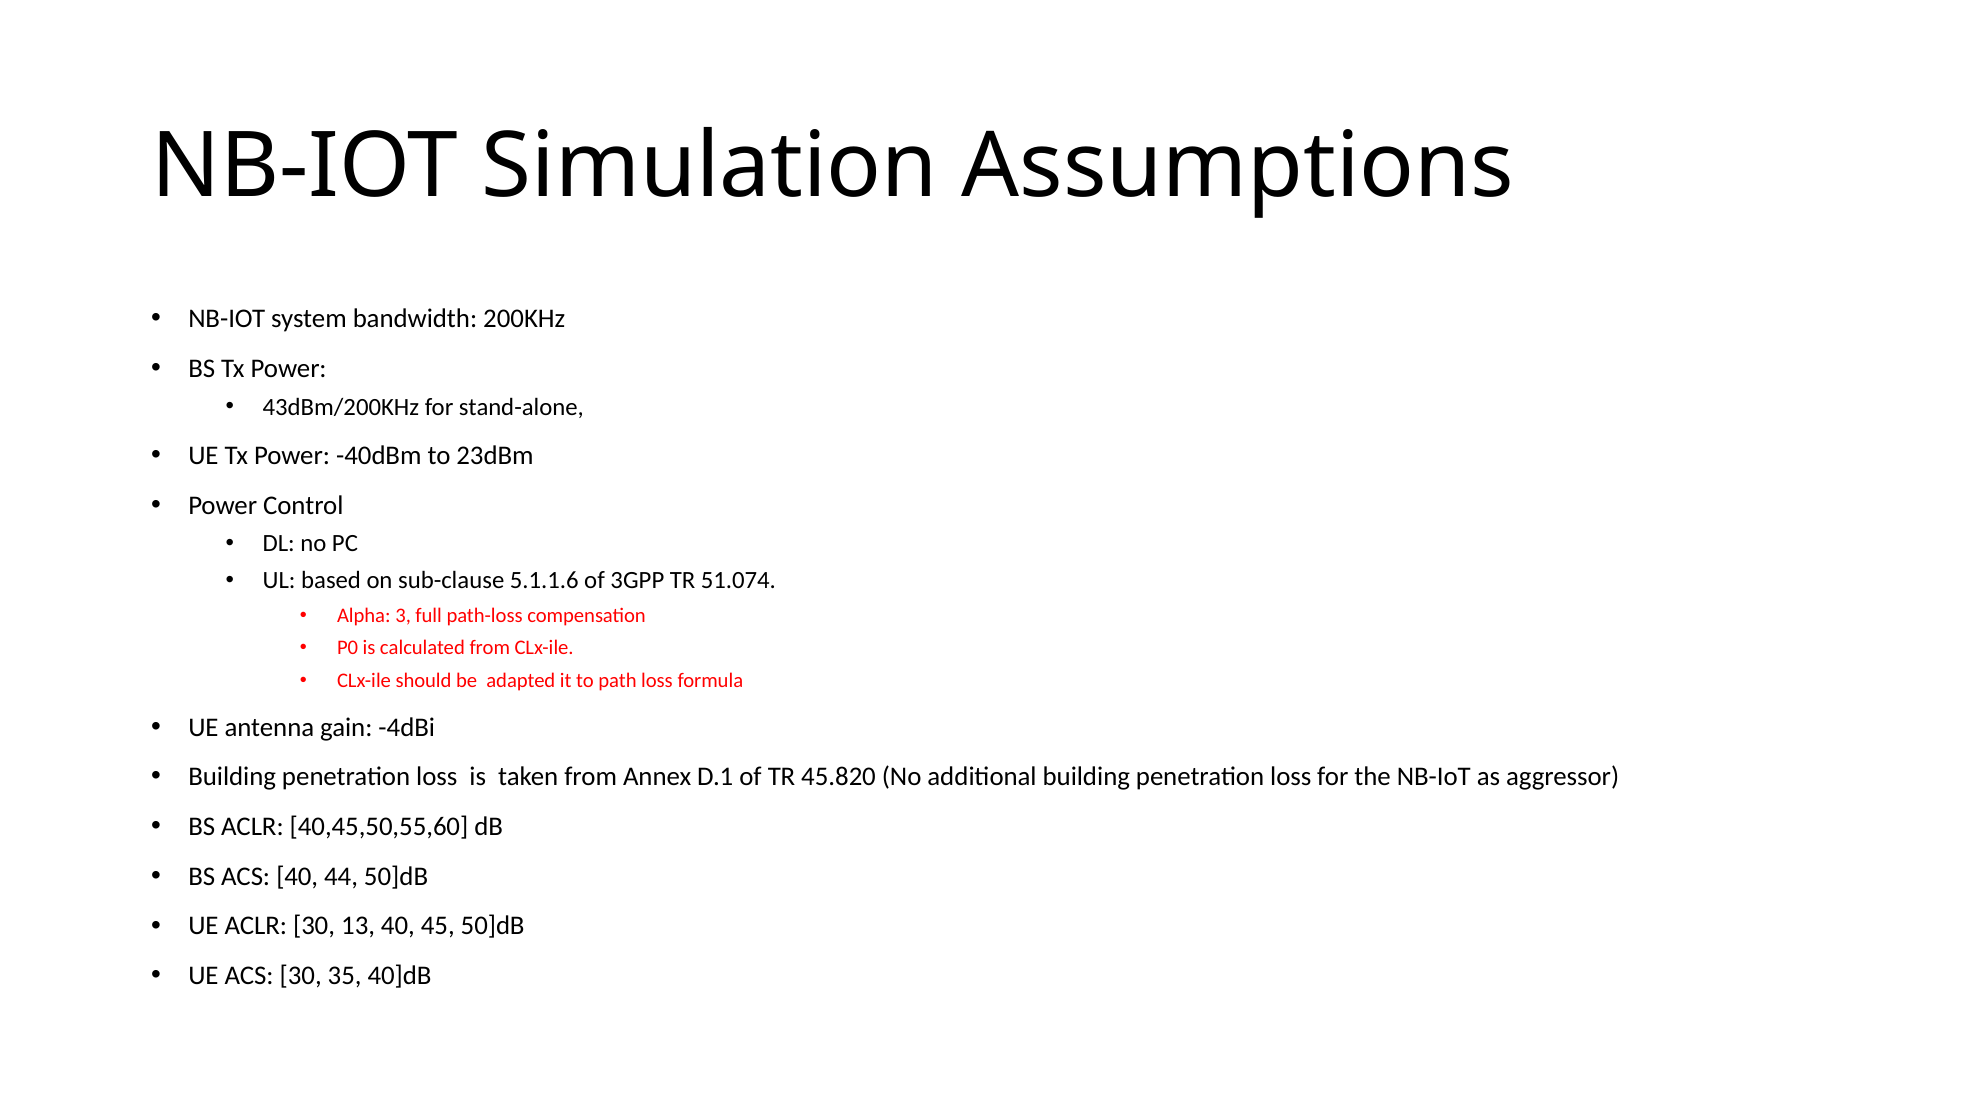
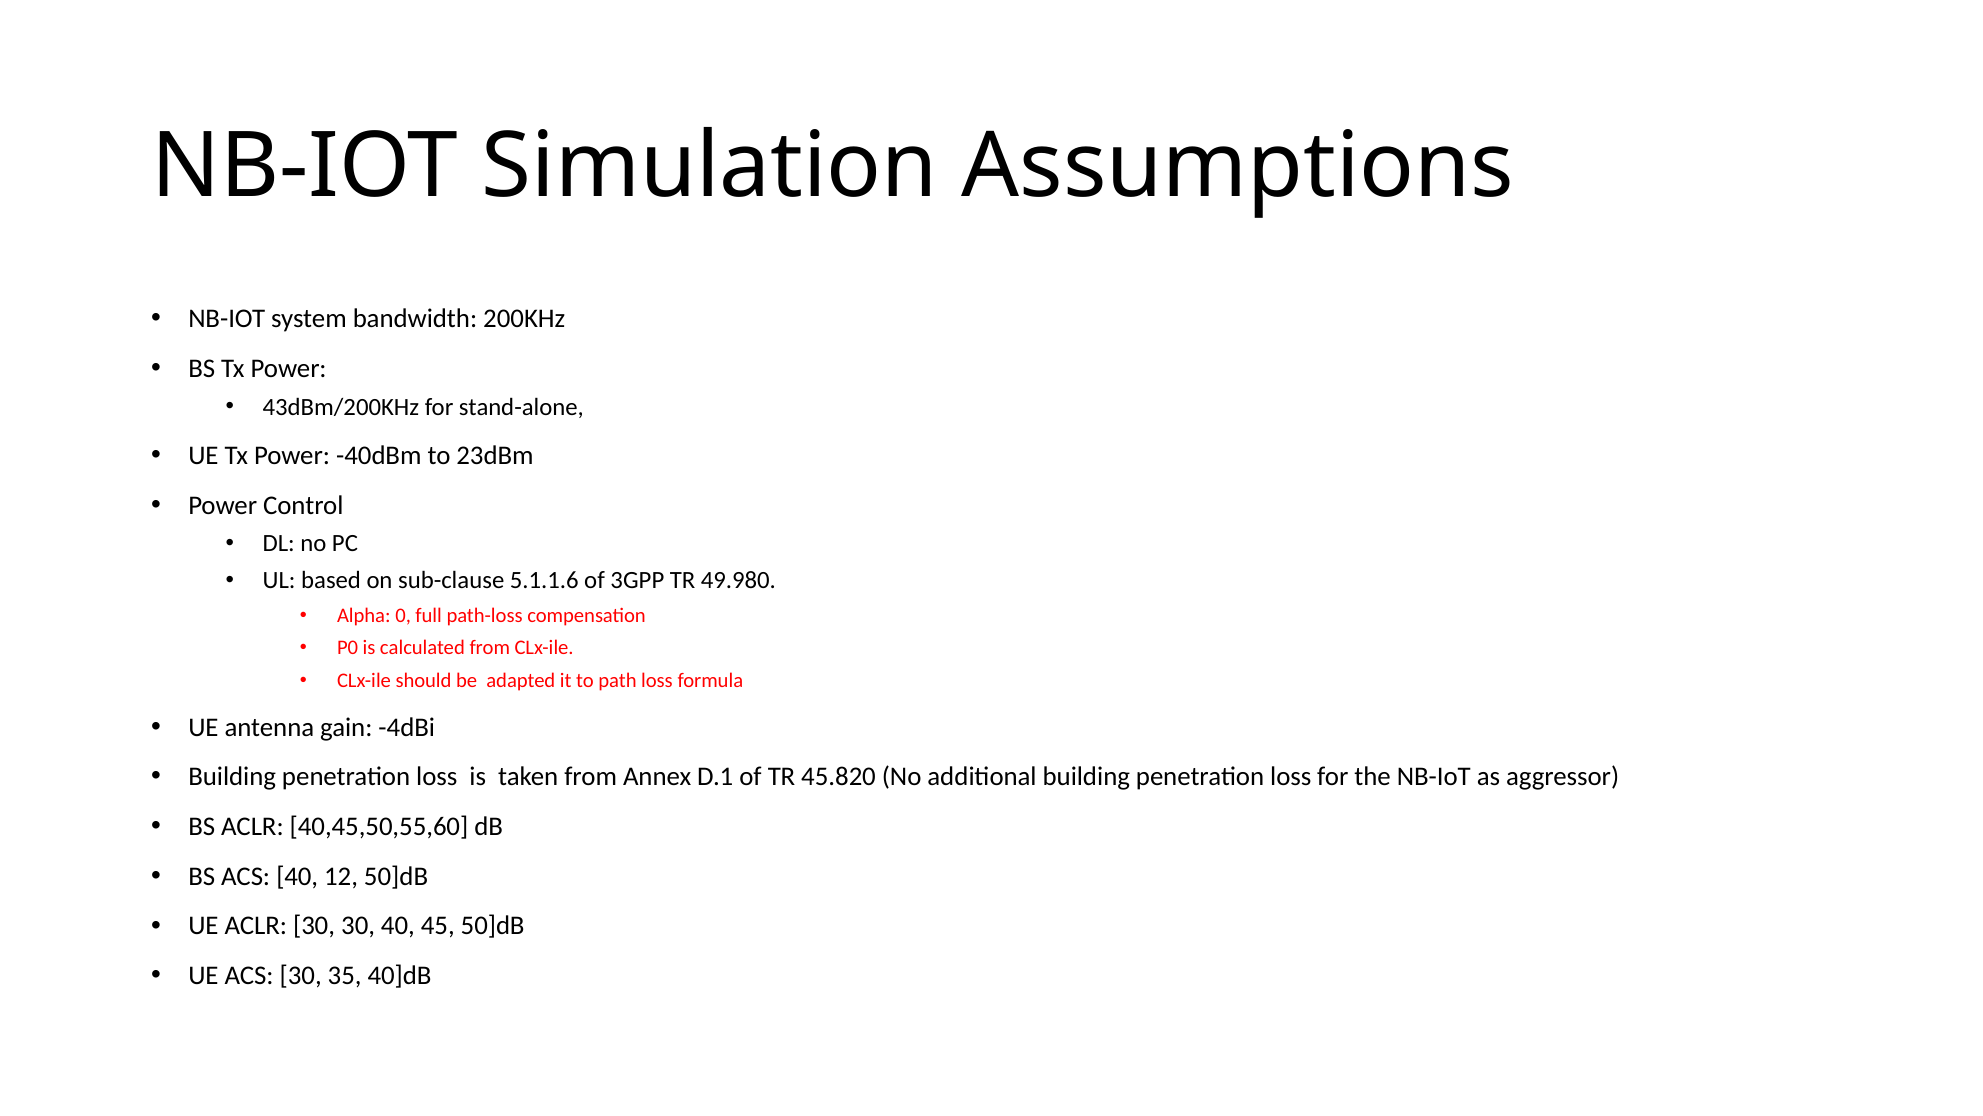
51.074: 51.074 -> 49.980
3: 3 -> 0
44: 44 -> 12
30 13: 13 -> 30
